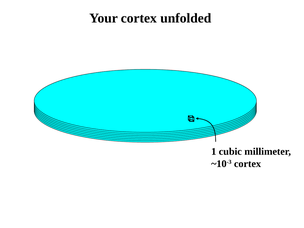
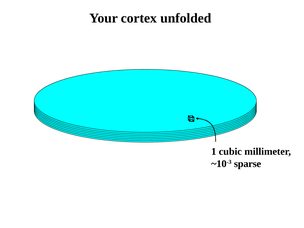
~10-3 cortex: cortex -> sparse
